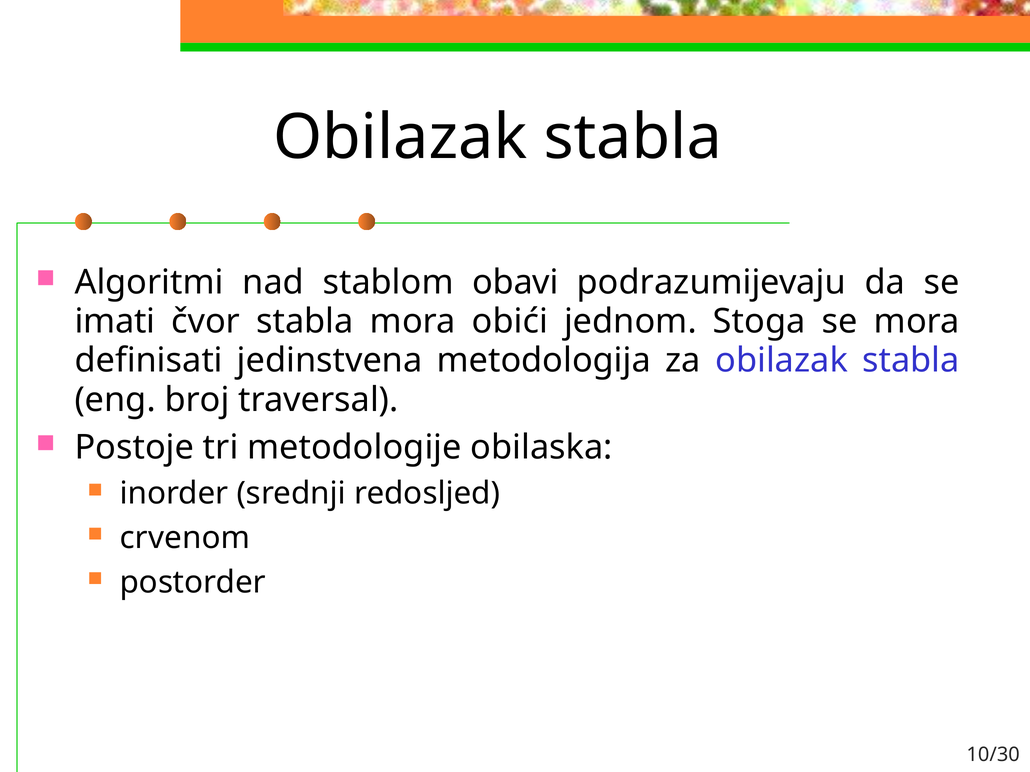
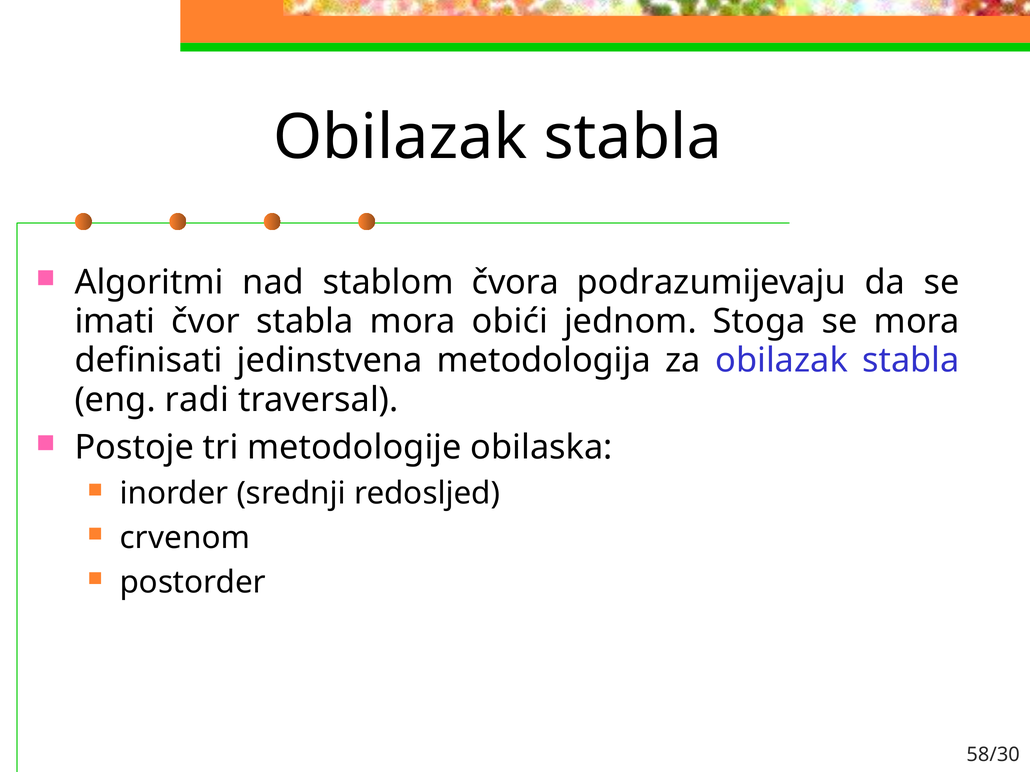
obavi: obavi -> čvora
broj: broj -> radi
10/30: 10/30 -> 58/30
